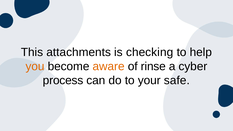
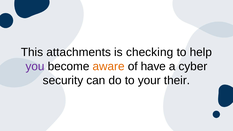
you colour: orange -> purple
rinse: rinse -> have
process: process -> security
safe: safe -> their
